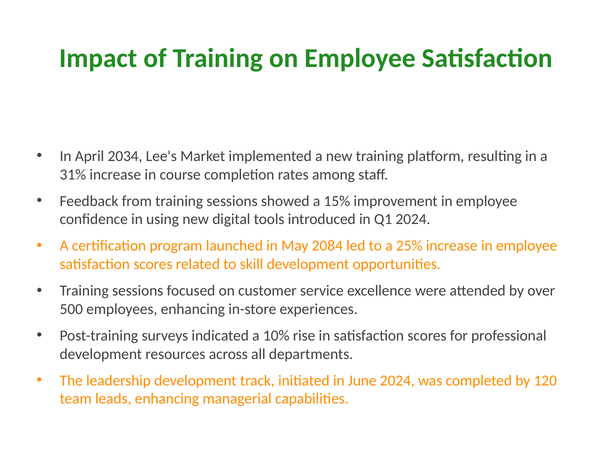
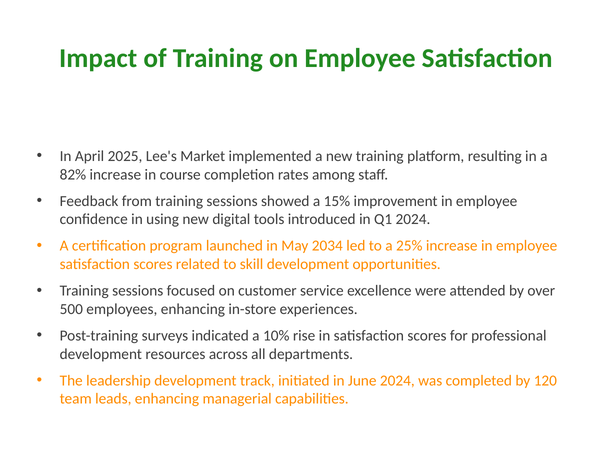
2034: 2034 -> 2025
31%: 31% -> 82%
2084: 2084 -> 2034
